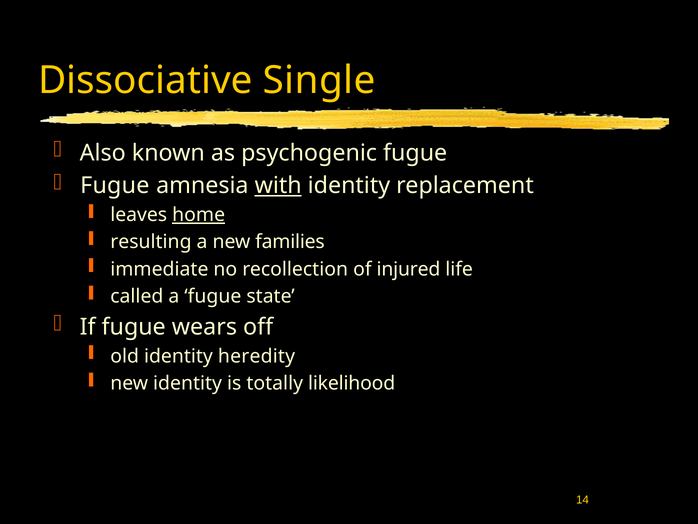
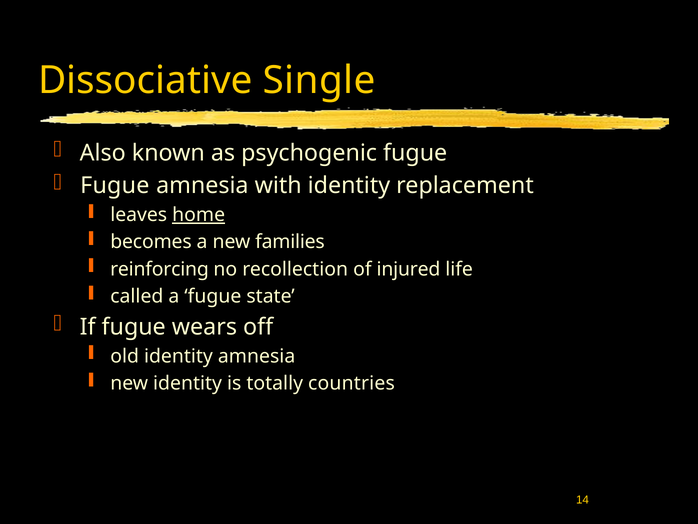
with underline: present -> none
resulting: resulting -> becomes
immediate: immediate -> reinforcing
identity heredity: heredity -> amnesia
likelihood: likelihood -> countries
